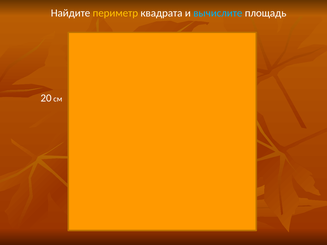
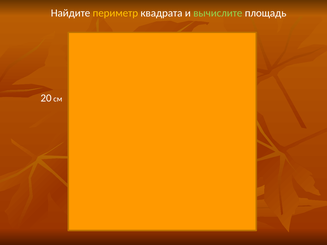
вычислите colour: light blue -> light green
